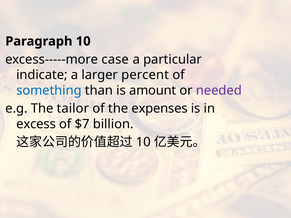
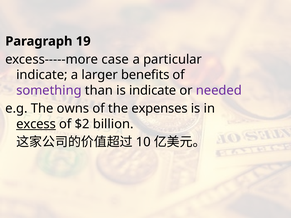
Paragraph 10: 10 -> 19
percent: percent -> benefits
something colour: blue -> purple
is amount: amount -> indicate
tailor: tailor -> owns
excess underline: none -> present
$7: $7 -> $2
